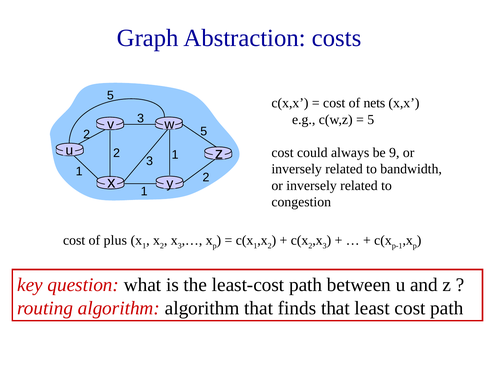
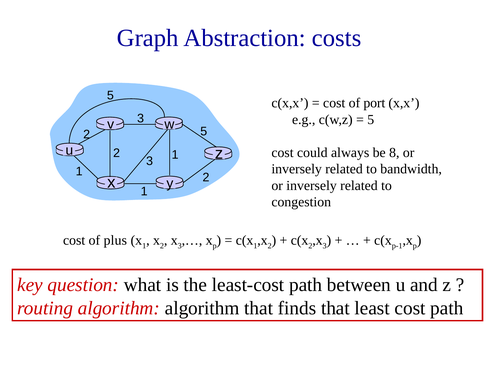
nets: nets -> port
9: 9 -> 8
